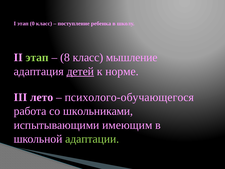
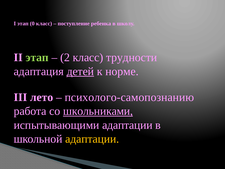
8: 8 -> 2
мышление: мышление -> трудности
психолого-обучающегося: психолого-обучающегося -> психолого-самопознанию
школьниками underline: none -> present
испытывающими имеющим: имеющим -> адаптации
адаптации at (92, 139) colour: light green -> yellow
